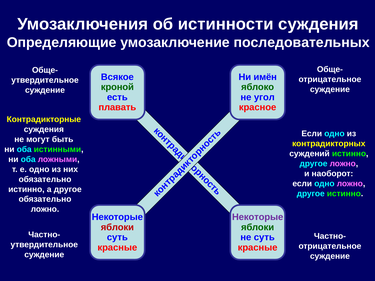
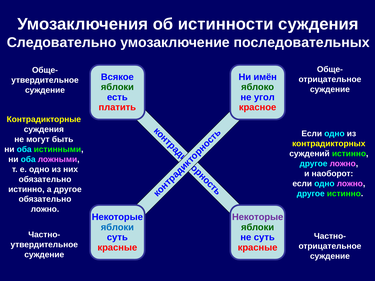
Определяющие: Определяющие -> Следовательно
кроной at (117, 87): кроной -> яблоки
плавать: плавать -> платить
яблоки at (117, 227) colour: red -> blue
